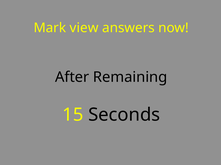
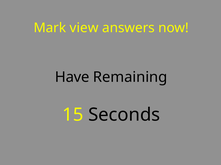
After: After -> Have
